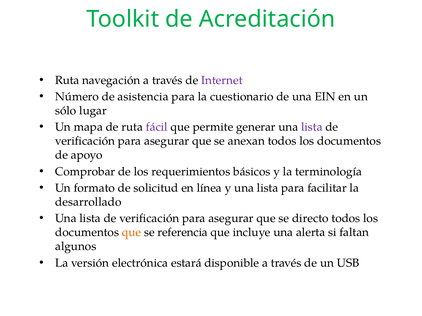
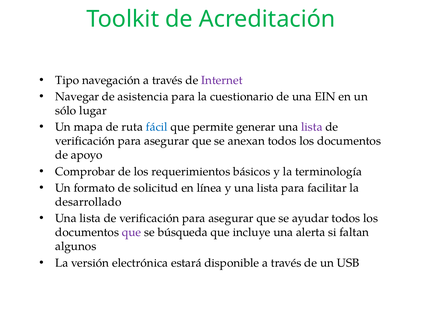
Ruta at (67, 80): Ruta -> Tipo
Número: Número -> Navegar
fácil colour: purple -> blue
directo: directo -> ayudar
que at (132, 233) colour: orange -> purple
referencia: referencia -> búsqueda
